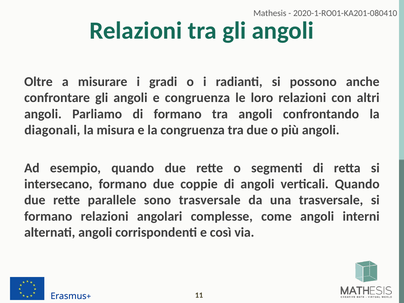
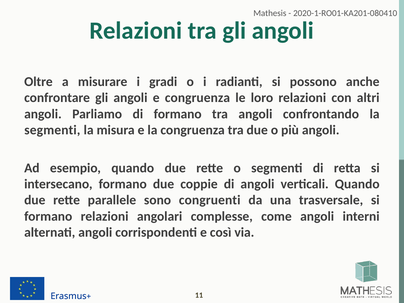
diagonali at (52, 130): diagonali -> segmenti
sono trasversale: trasversale -> congruenti
